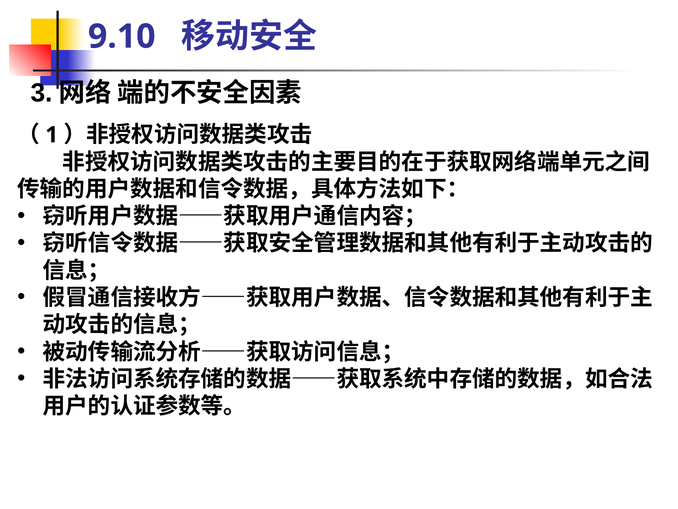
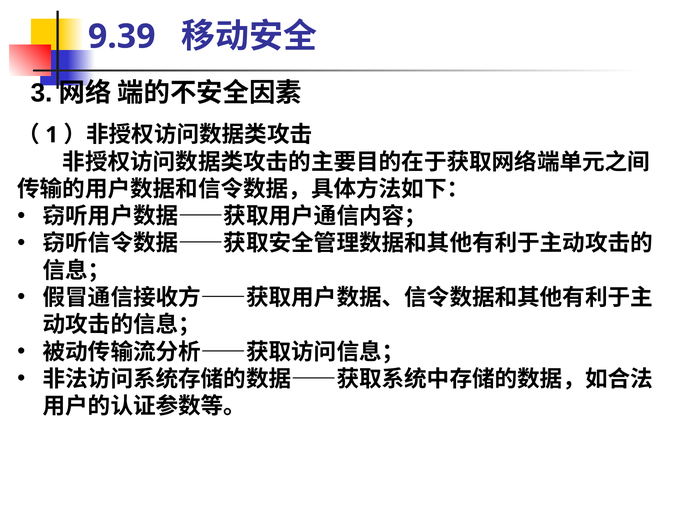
9.10: 9.10 -> 9.39
